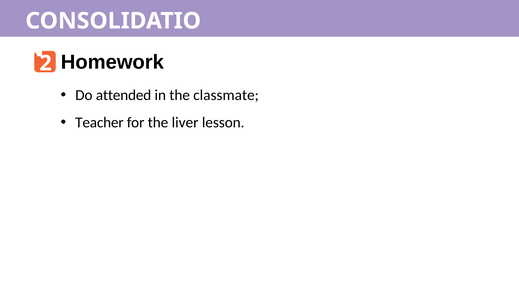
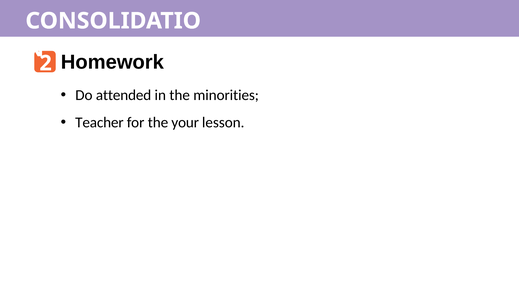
classmate: classmate -> minorities
liver: liver -> your
